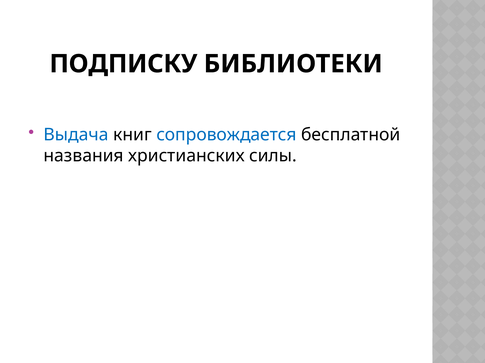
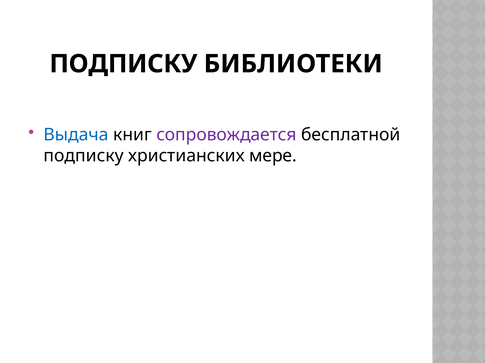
сопровождается colour: blue -> purple
названия at (84, 156): названия -> подписку
силы: силы -> мере
